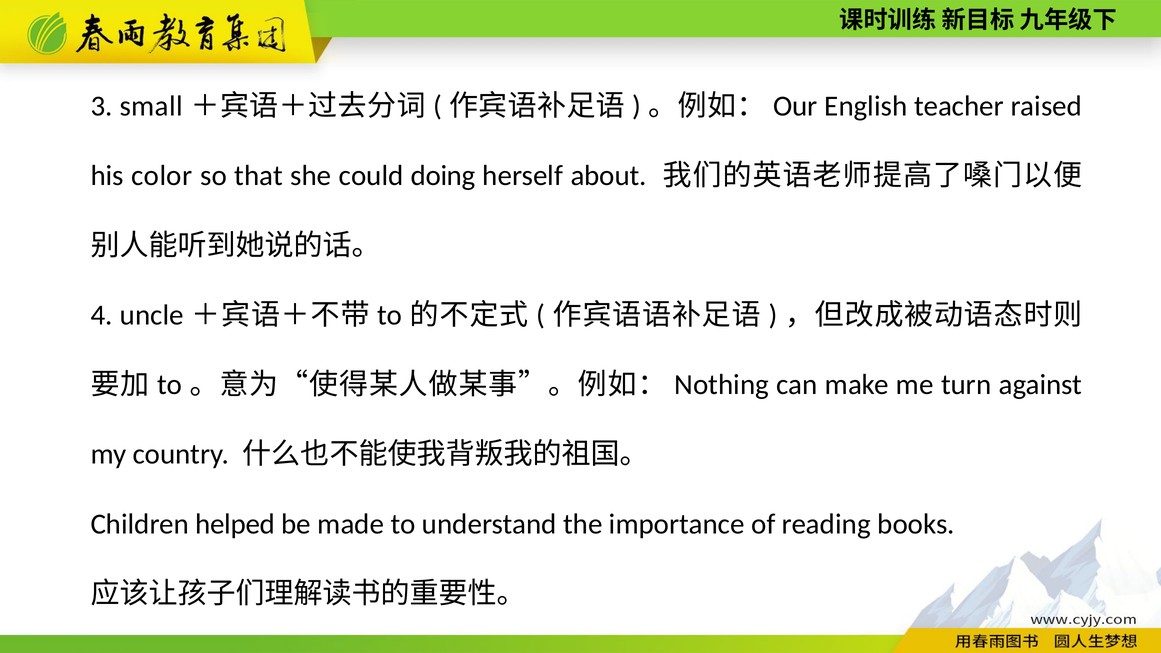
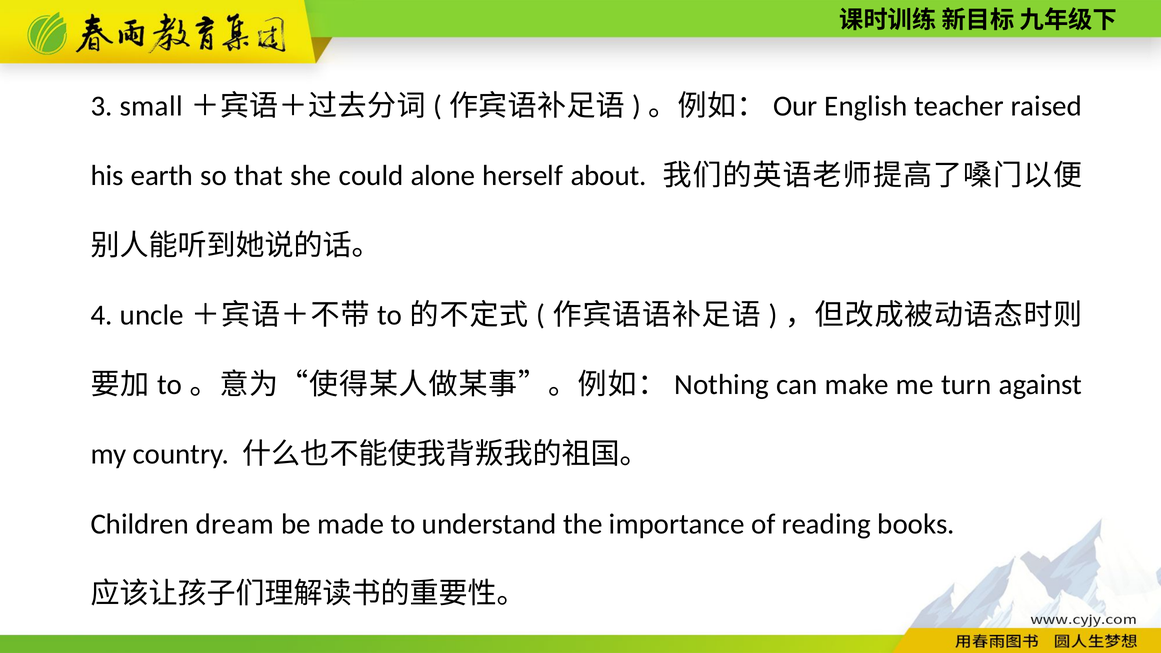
color: color -> earth
doing: doing -> alone
helped: helped -> dream
